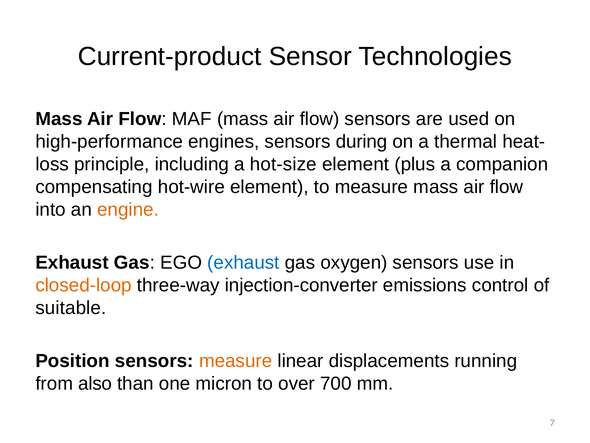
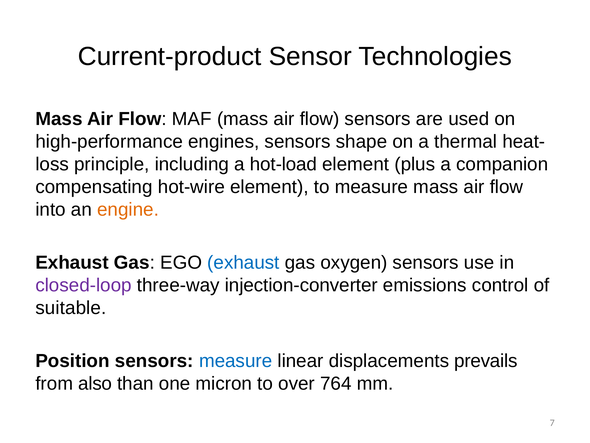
during: during -> shape
hot-size: hot-size -> hot-load
closed-loop colour: orange -> purple
measure at (236, 361) colour: orange -> blue
running: running -> prevails
700: 700 -> 764
